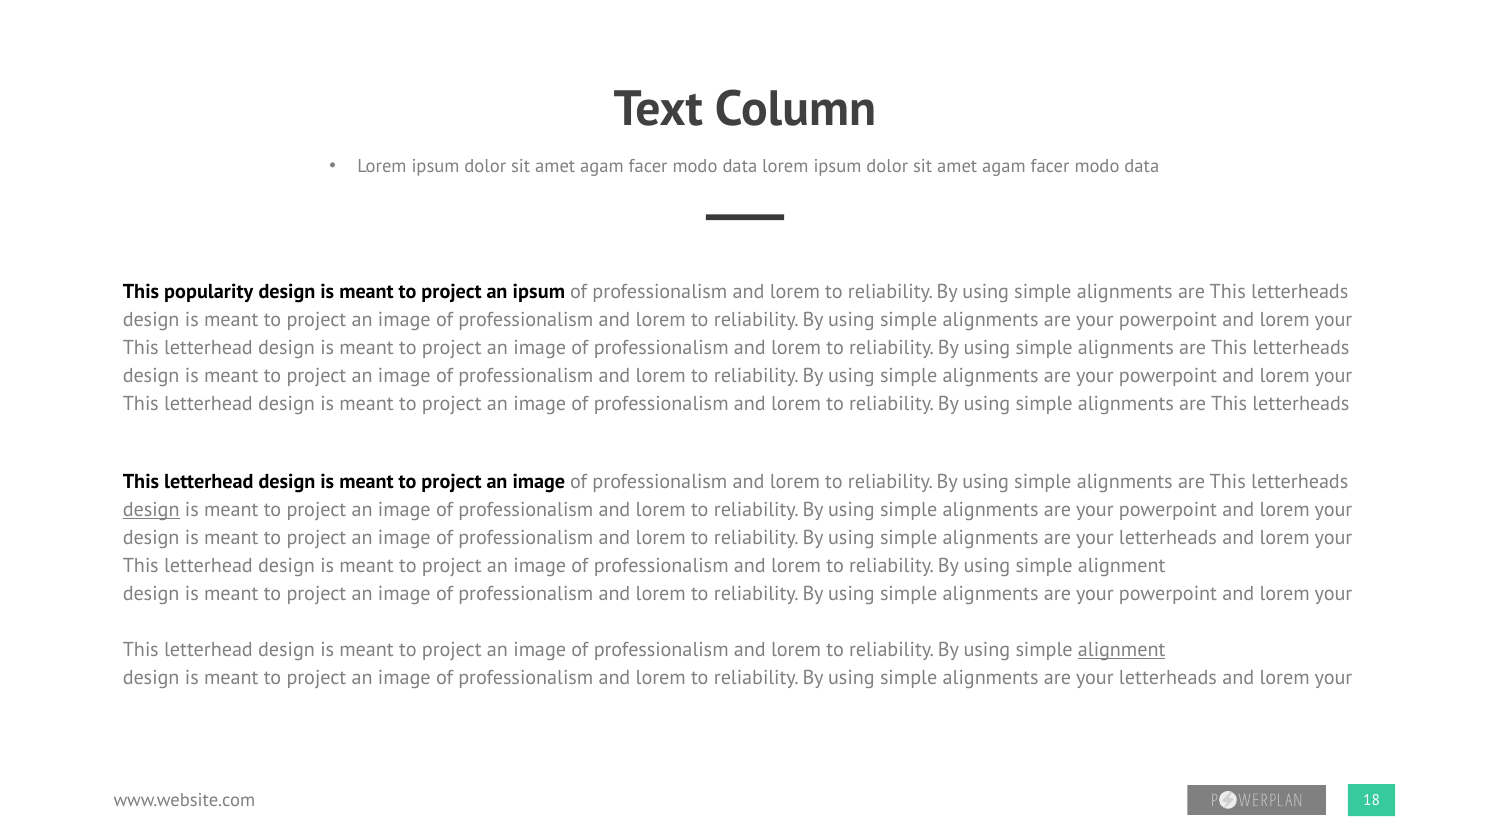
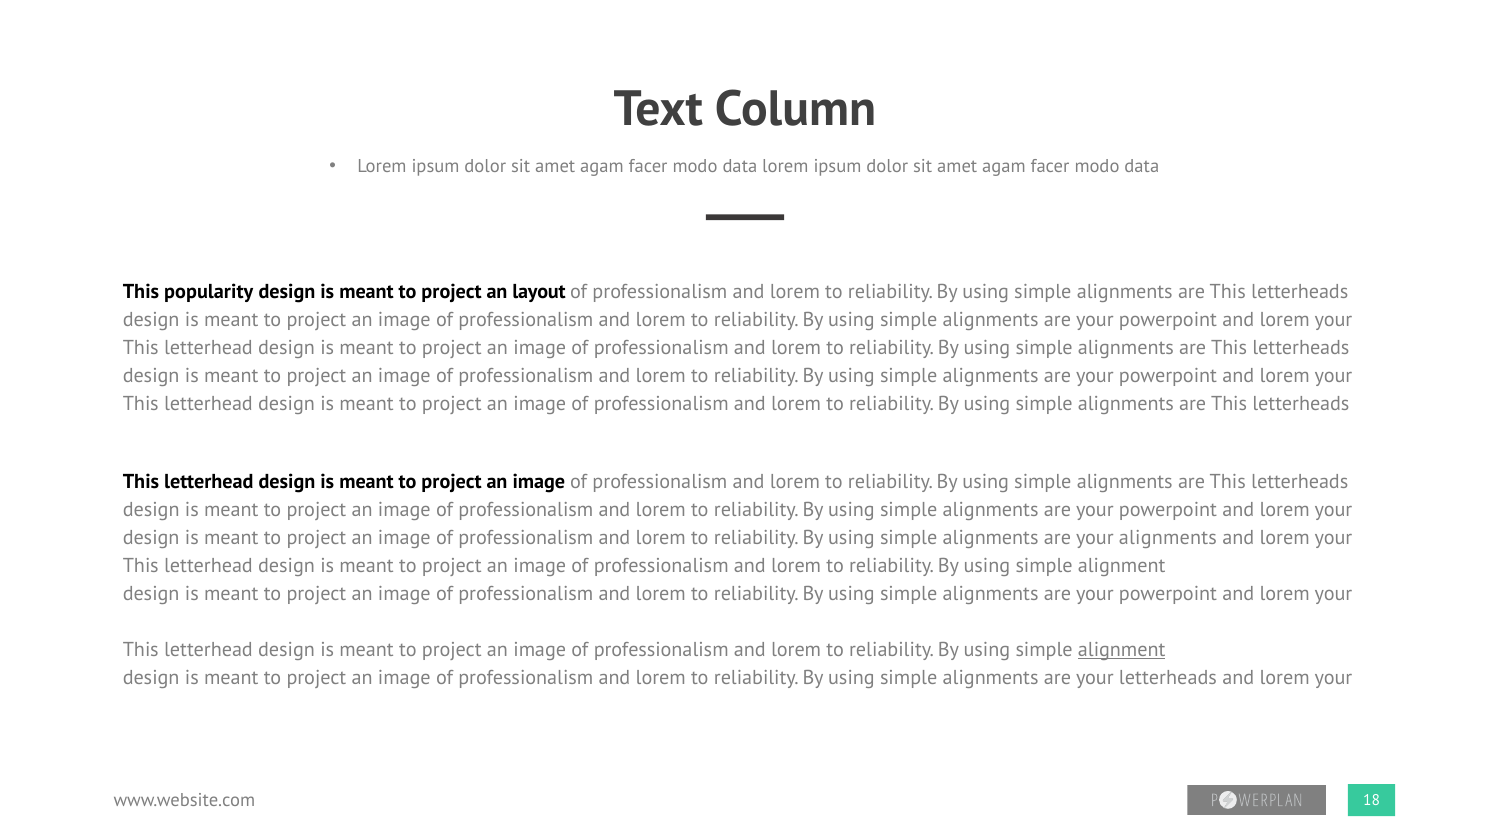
an ipsum: ipsum -> layout
design at (151, 510) underline: present -> none
letterheads at (1168, 538): letterheads -> alignments
